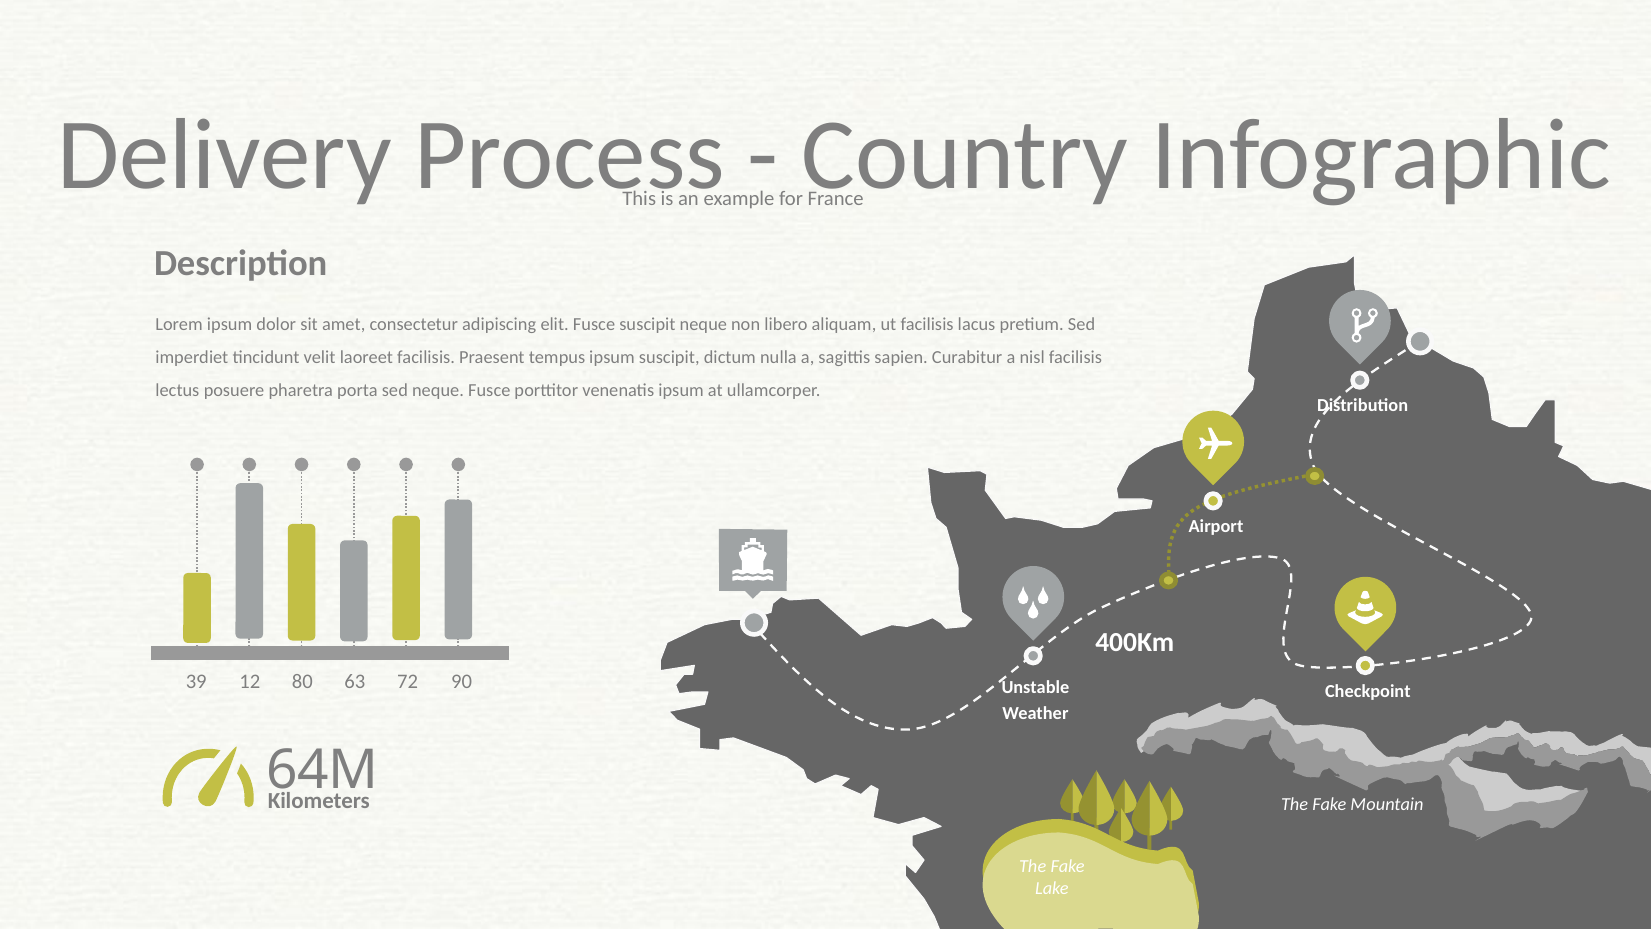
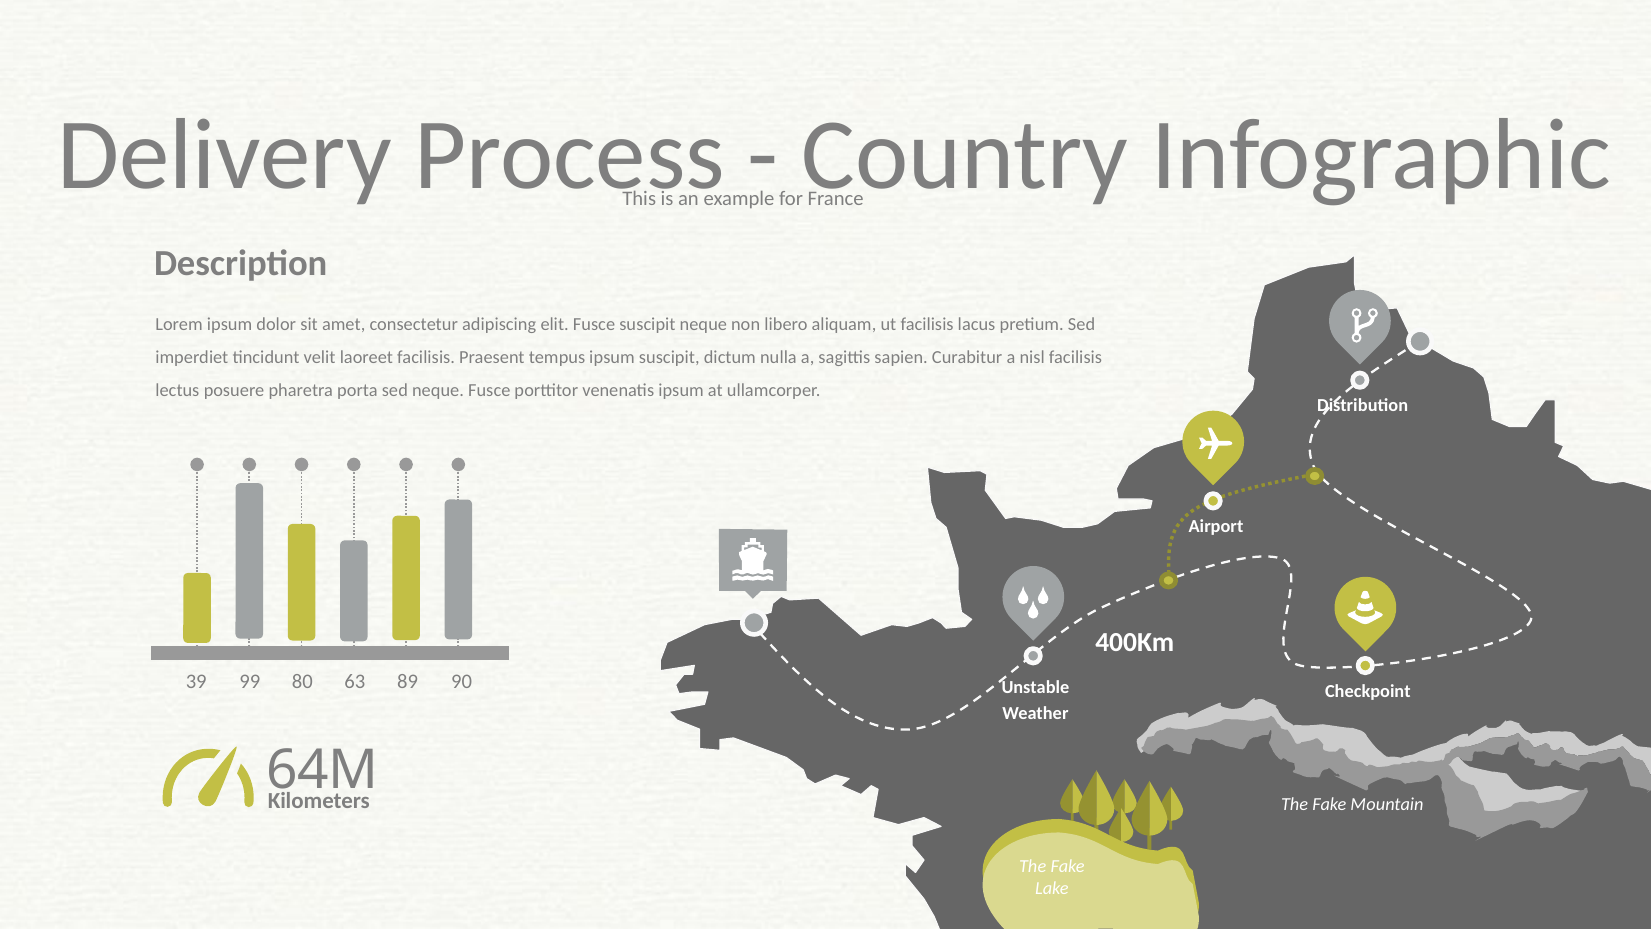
12: 12 -> 99
72: 72 -> 89
